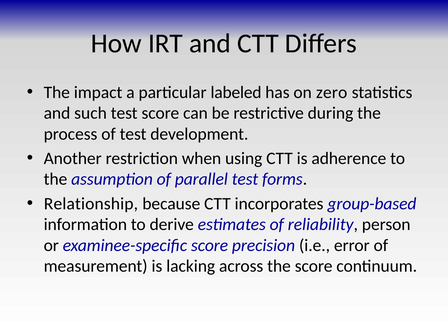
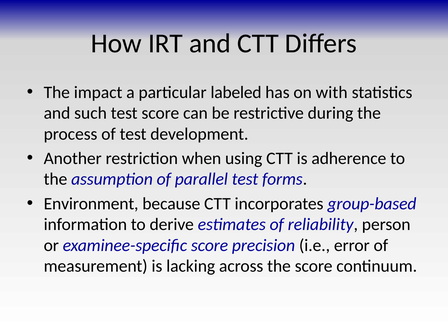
zero: zero -> with
Relationship: Relationship -> Environment
